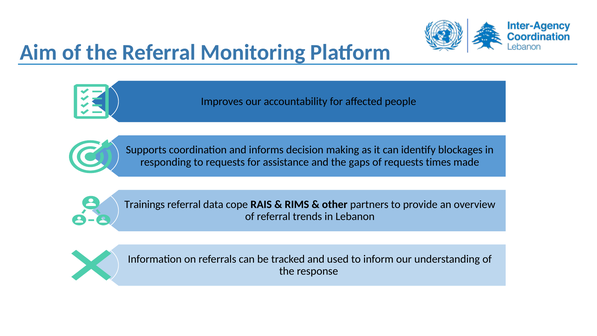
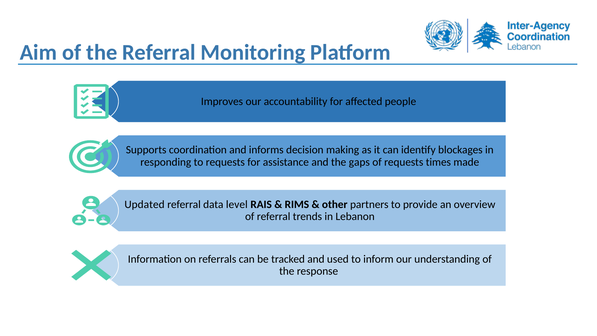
Trainings: Trainings -> Updated
cope: cope -> level
